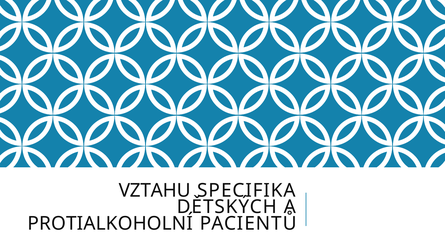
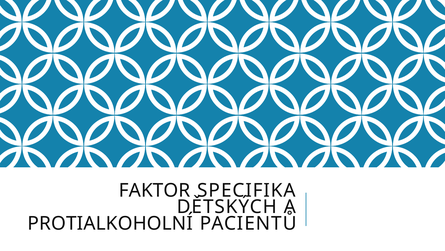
VZTAHU: VZTAHU -> FAKTOR
